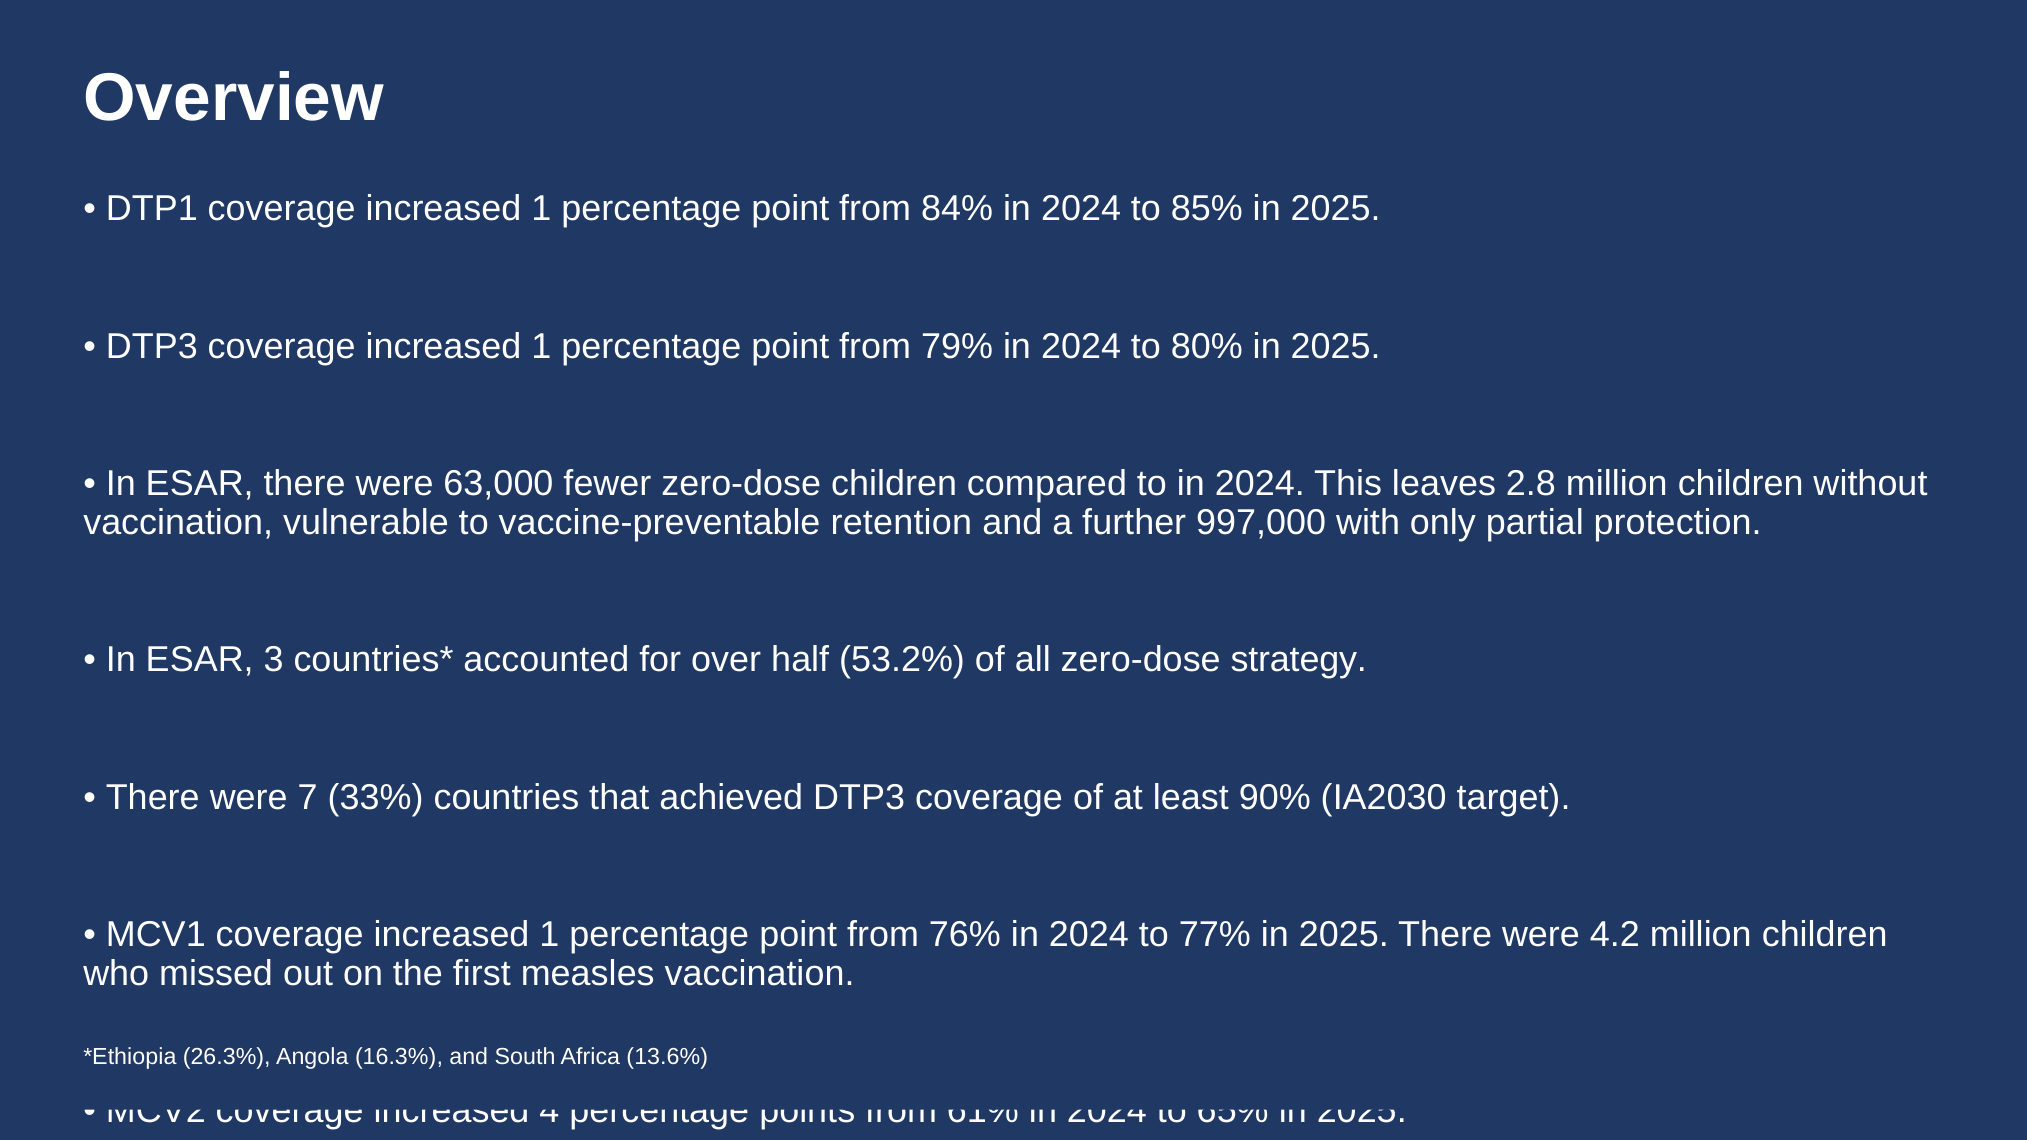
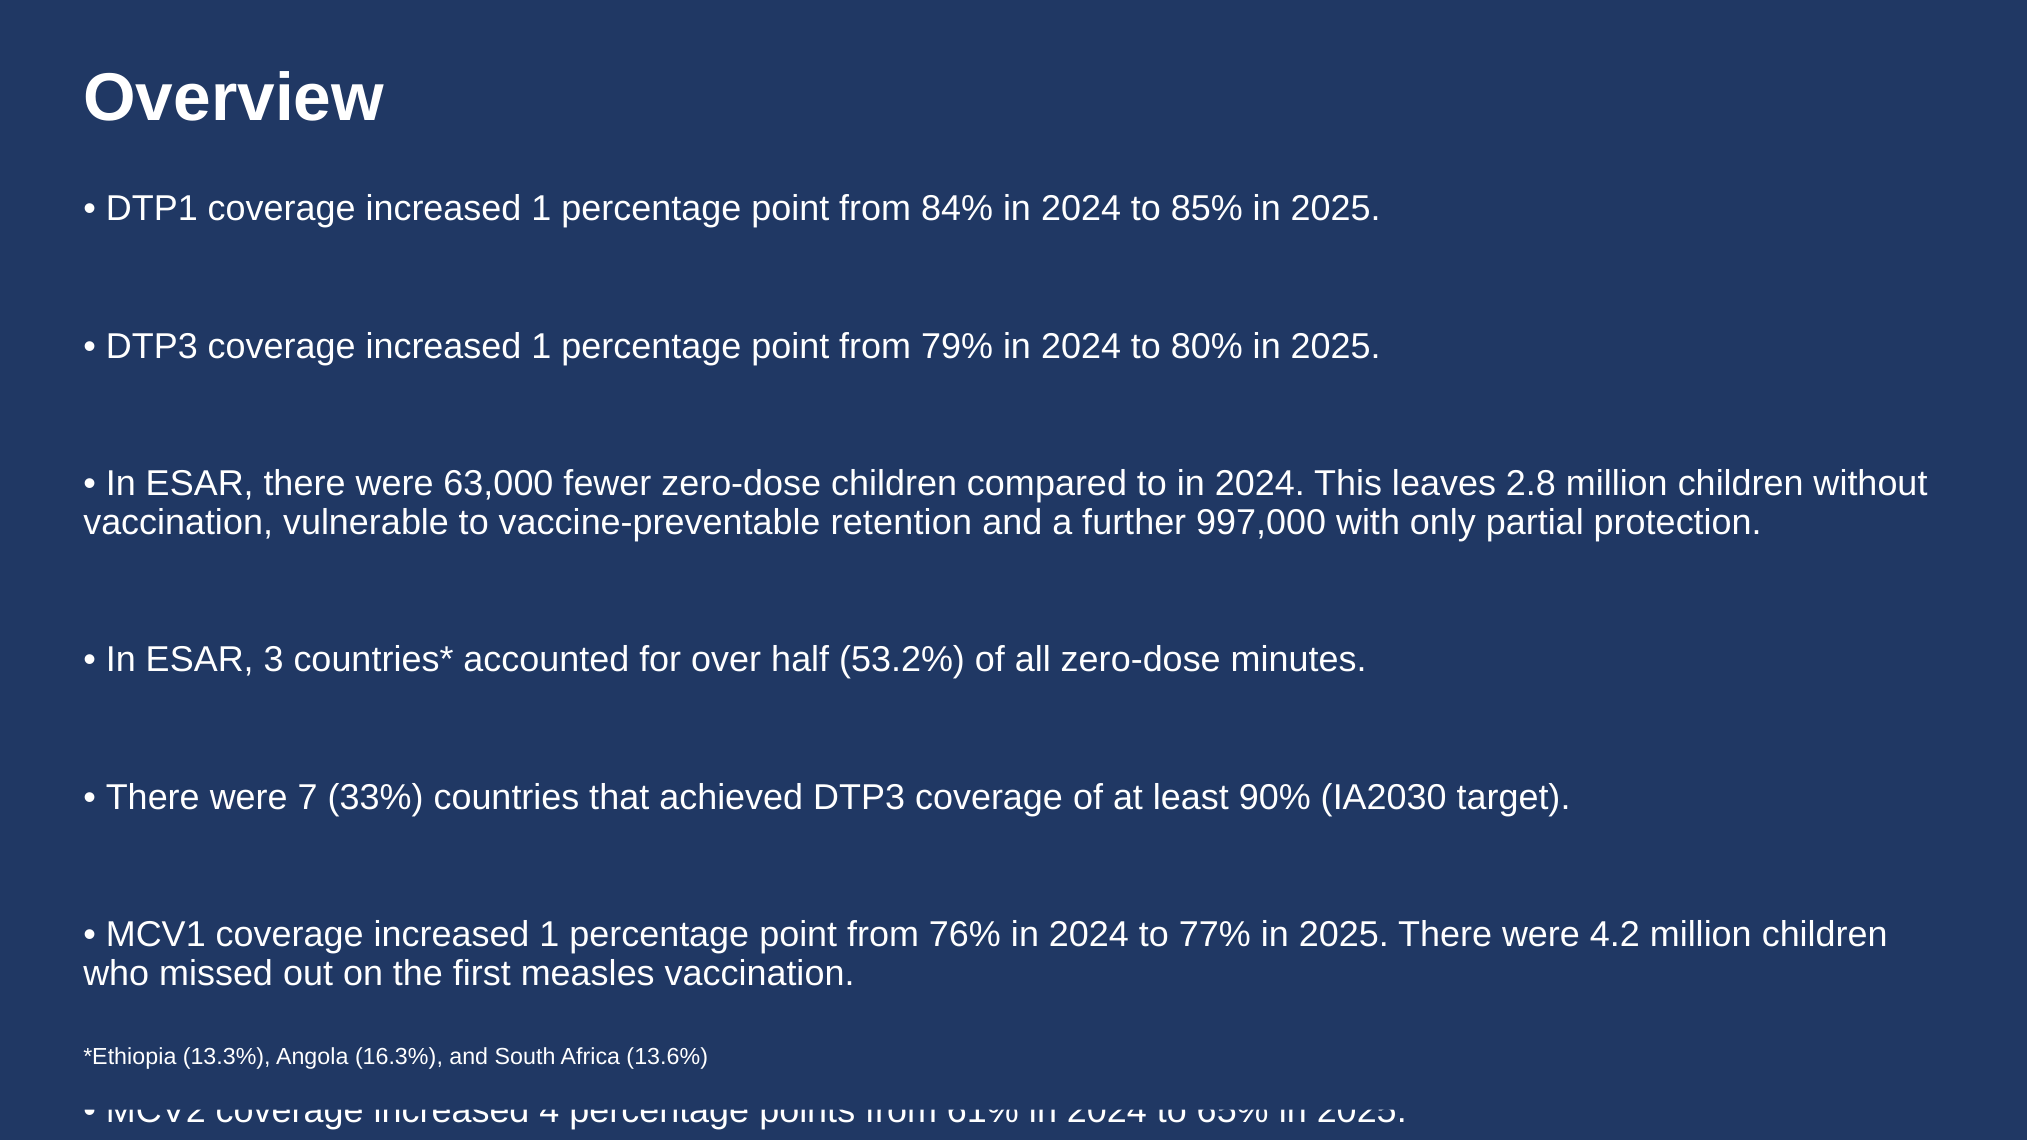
strategy: strategy -> minutes
26.3%: 26.3% -> 13.3%
